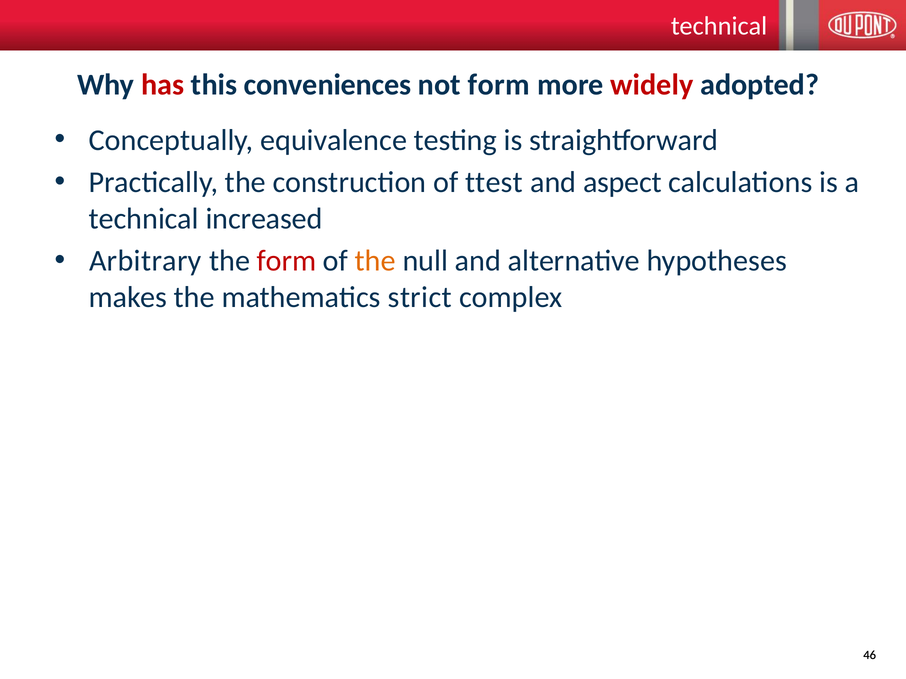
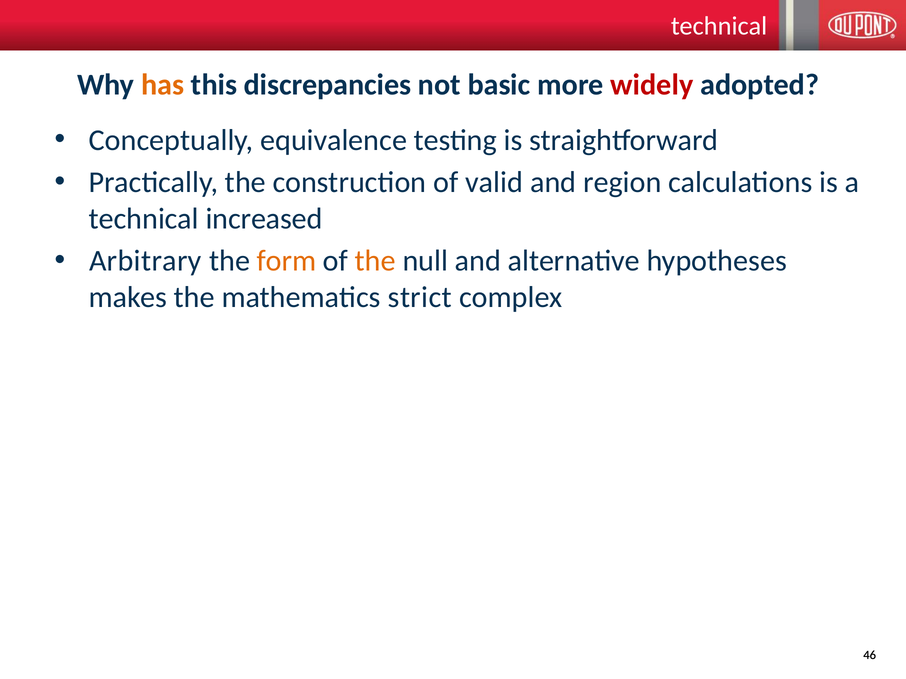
has colour: red -> orange
conveniences: conveniences -> discrepancies
not form: form -> basic
ttest: ttest -> valid
aspect: aspect -> region
form at (286, 261) colour: red -> orange
